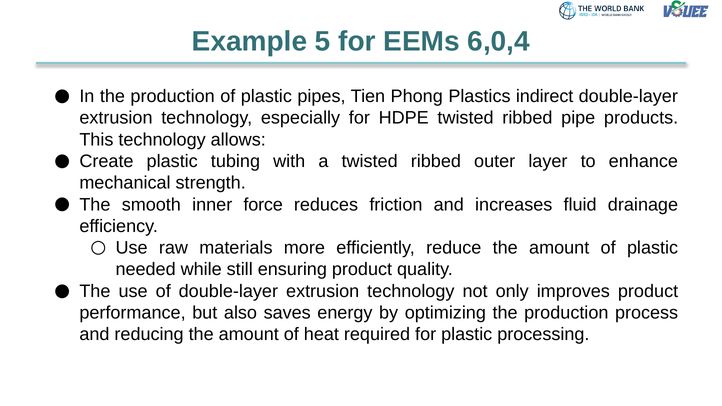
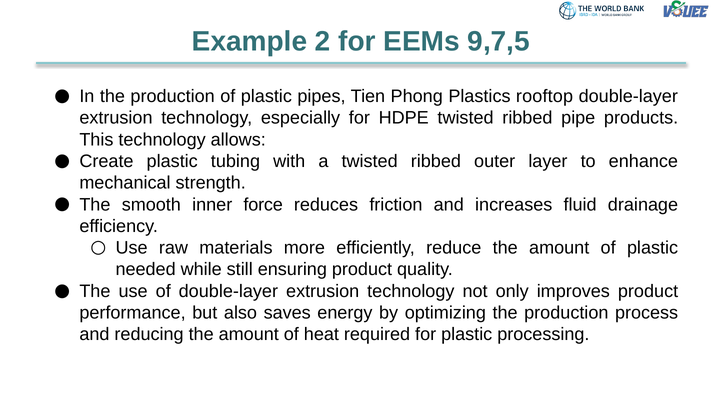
5: 5 -> 2
6,0,4: 6,0,4 -> 9,7,5
indirect: indirect -> rooftop
